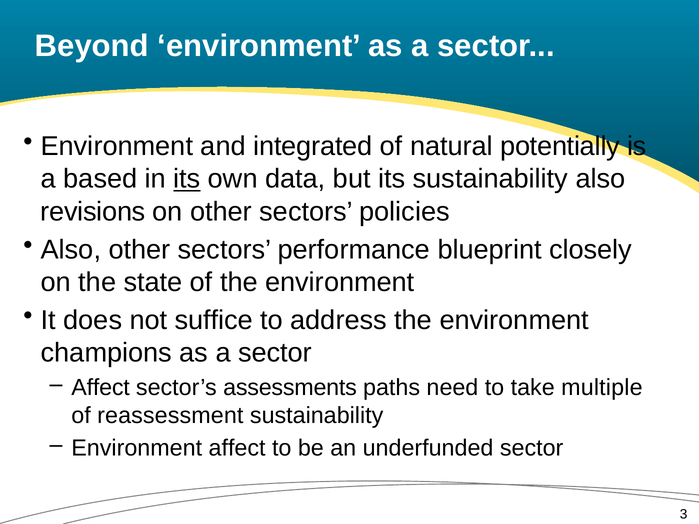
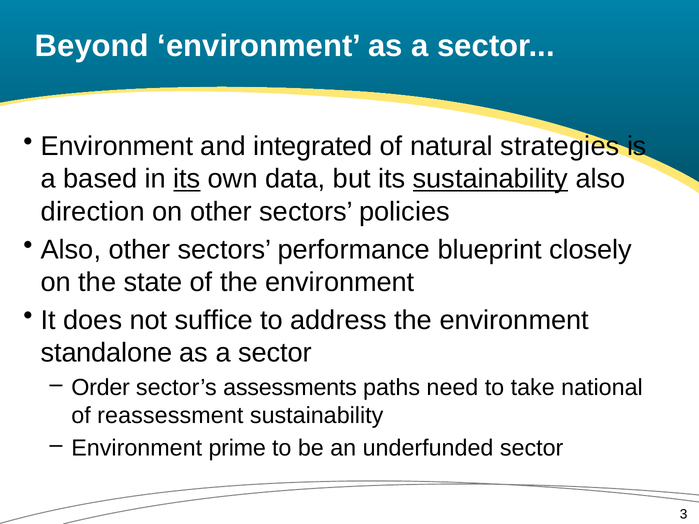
potentially: potentially -> strategies
sustainability at (490, 179) underline: none -> present
revisions: revisions -> direction
champions: champions -> standalone
Affect at (101, 388): Affect -> Order
multiple: multiple -> national
Environment affect: affect -> prime
